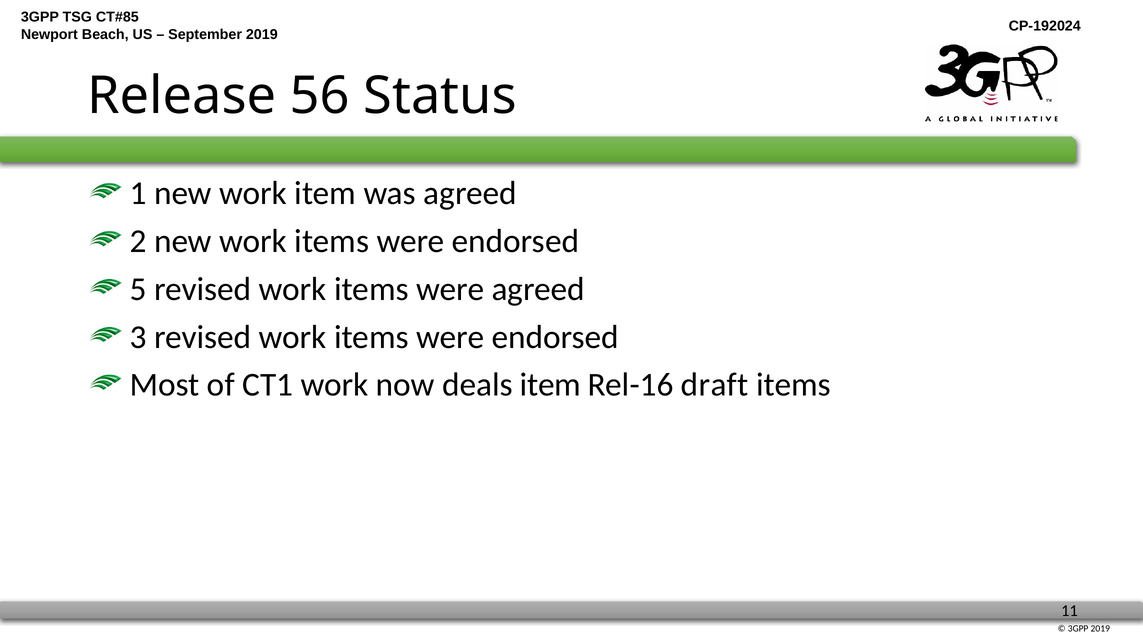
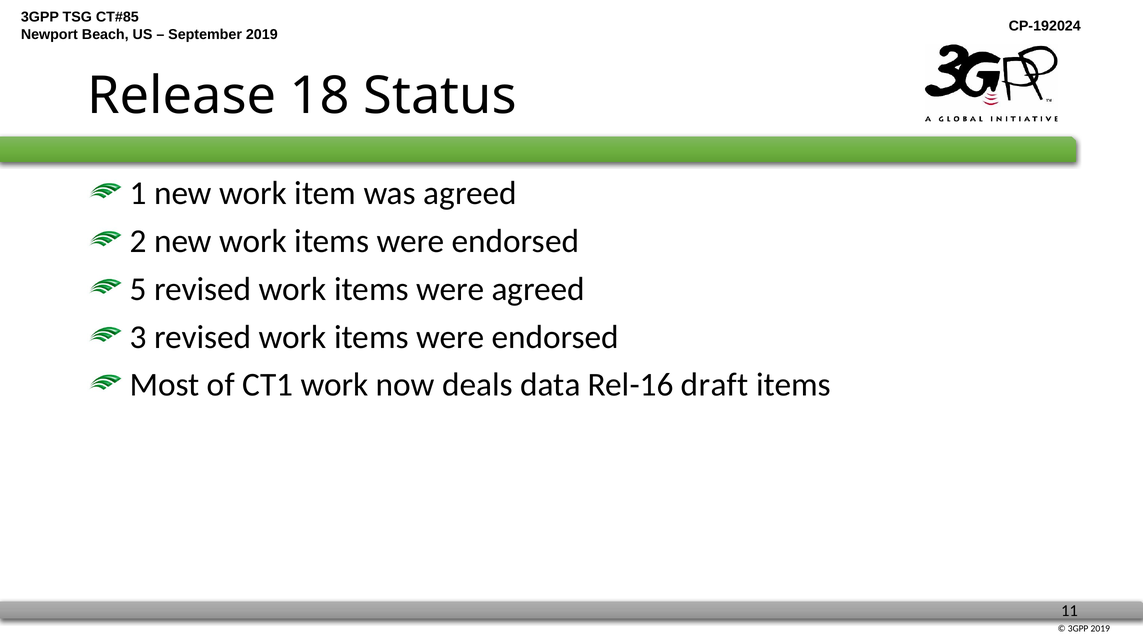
56: 56 -> 18
deals item: item -> data
